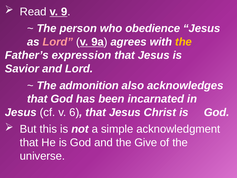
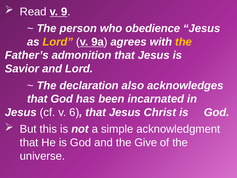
Lord at (58, 42) colour: pink -> yellow
expression: expression -> admonition
admonition: admonition -> declaration
